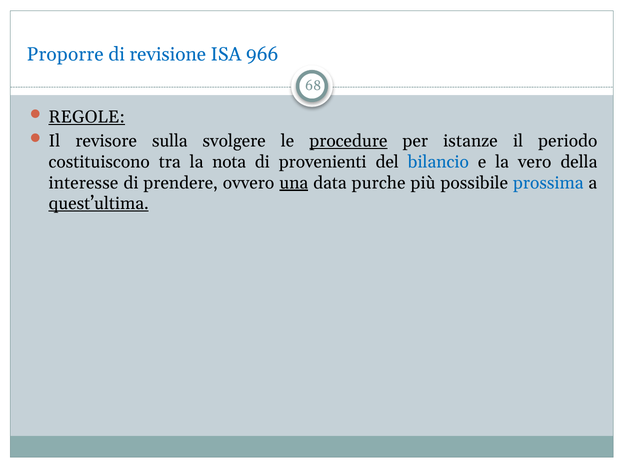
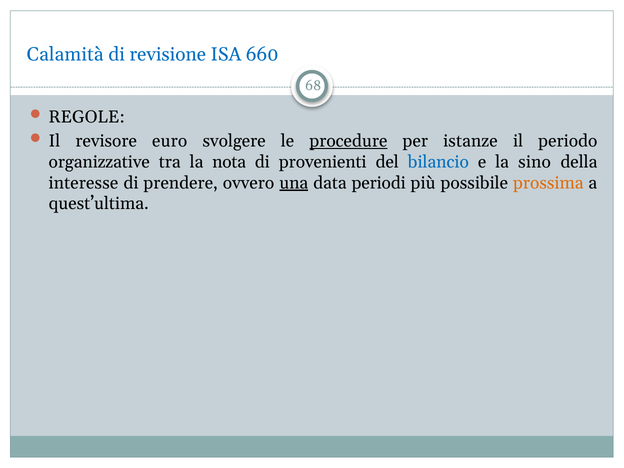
Proporre: Proporre -> Calamità
966: 966 -> 660
REGOLE underline: present -> none
sulla: sulla -> euro
costituiscono: costituiscono -> organizzative
vero: vero -> sino
purche: purche -> periodi
prossima colour: blue -> orange
quest’ultima underline: present -> none
